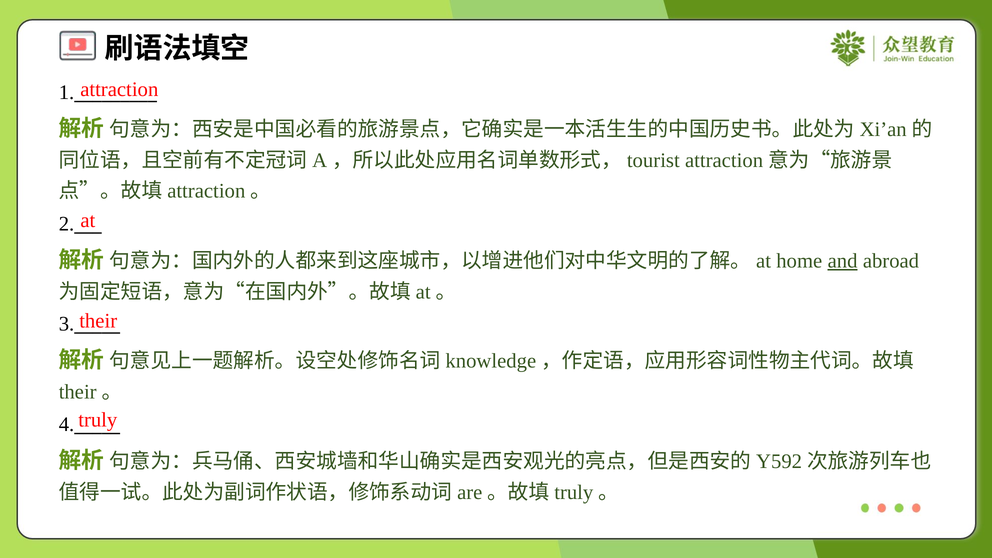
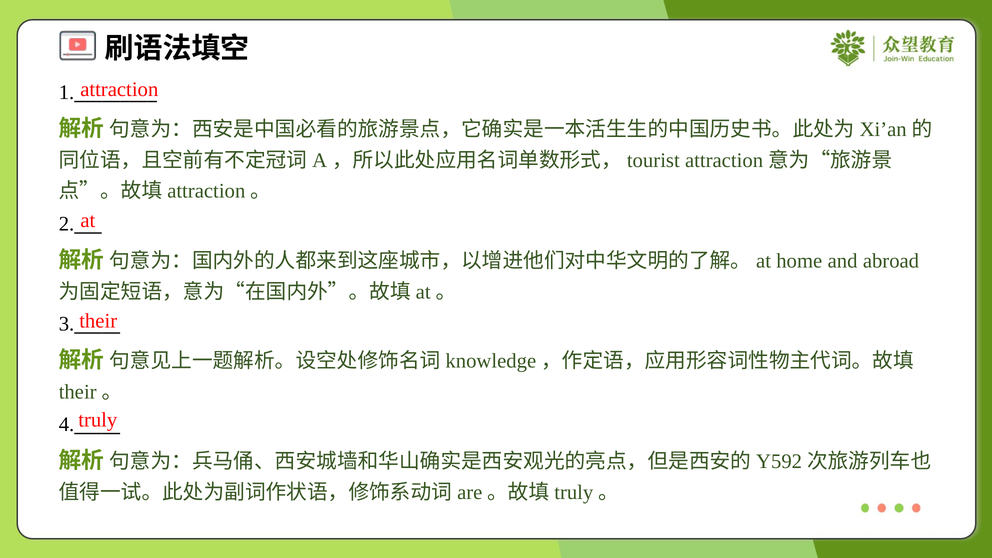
and underline: present -> none
